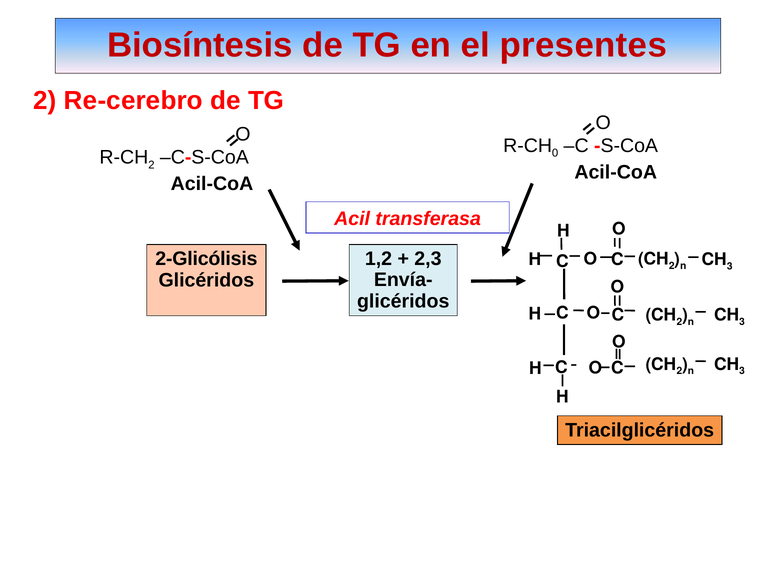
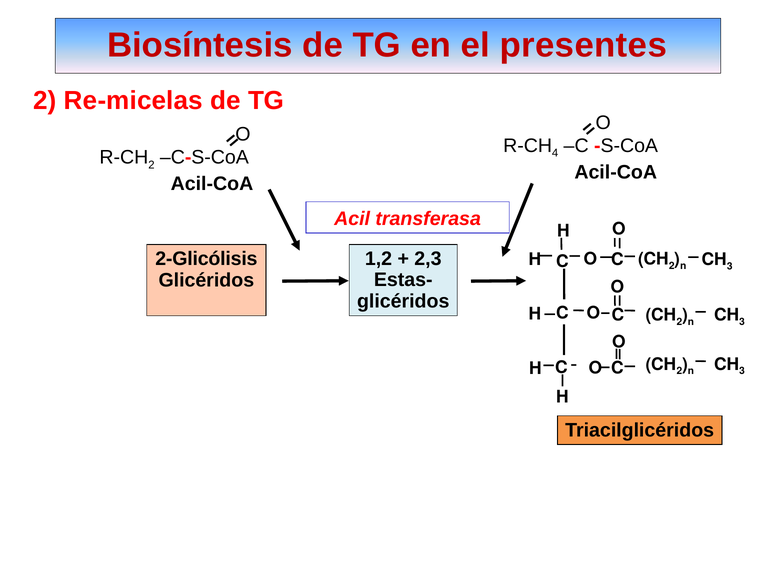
Re-cerebro: Re-cerebro -> Re-micelas
0: 0 -> 4
Envía-: Envía- -> Estas-
